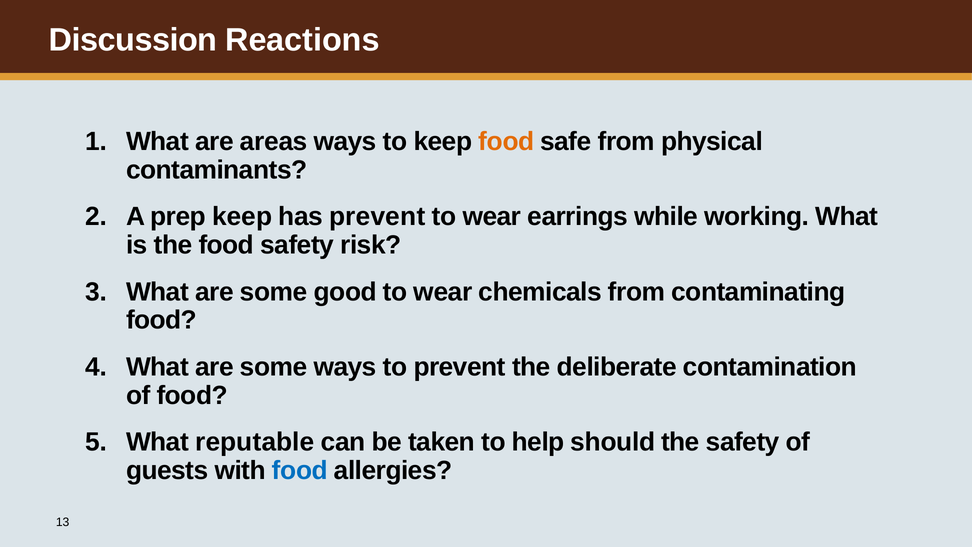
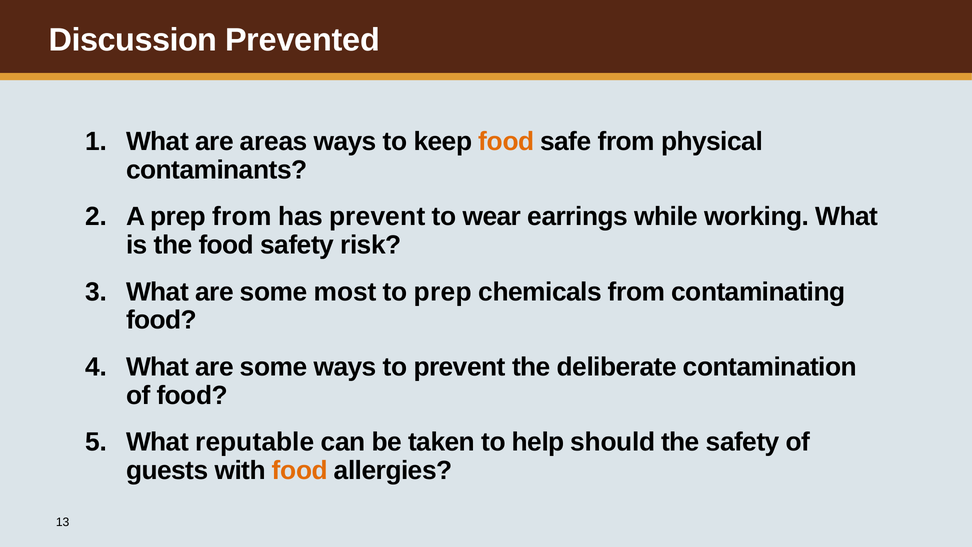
Reactions: Reactions -> Prevented
prep keep: keep -> from
good: good -> most
wear at (443, 292): wear -> prep
food at (300, 470) colour: blue -> orange
